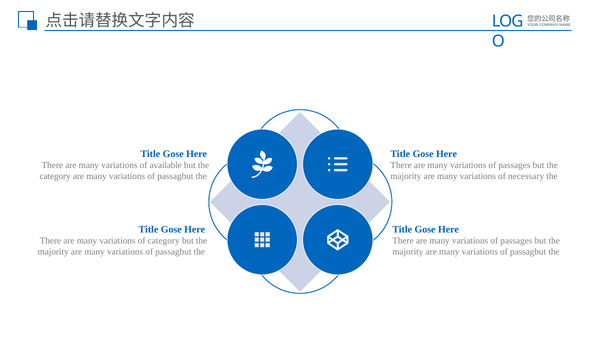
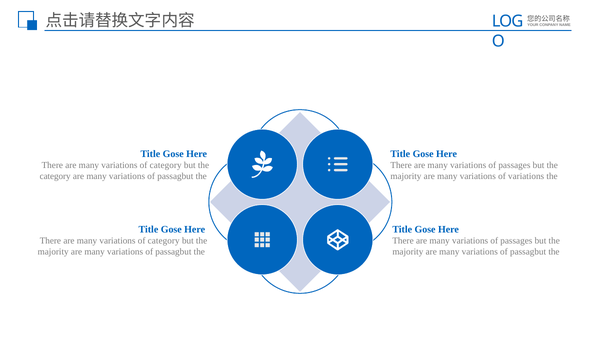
available at (166, 165): available -> category
of necessary: necessary -> variations
